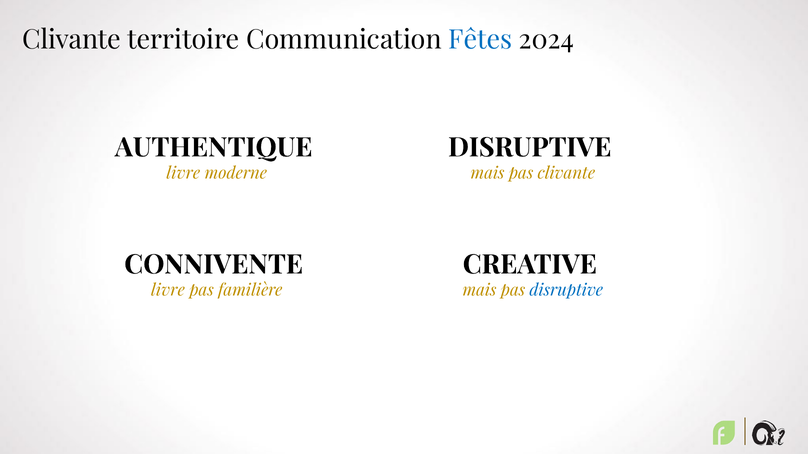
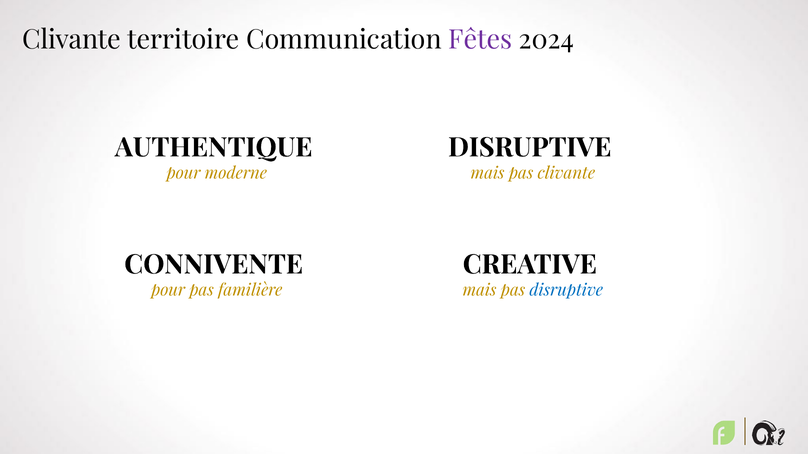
Fêtes colour: blue -> purple
livre at (183, 173): livre -> pour
livre at (168, 290): livre -> pour
